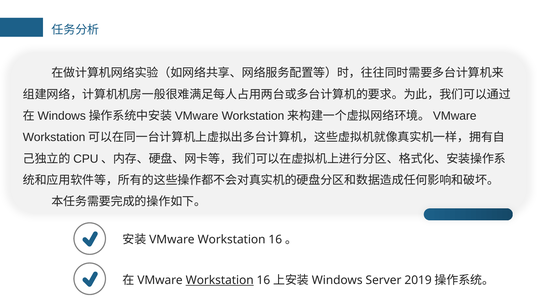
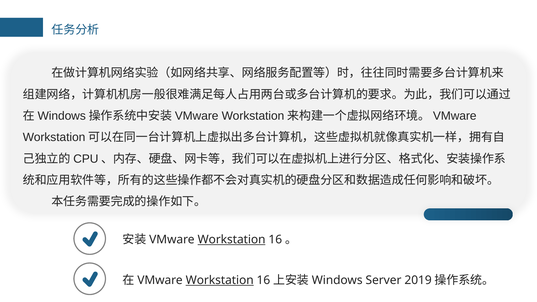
Workstation at (232, 240) underline: none -> present
